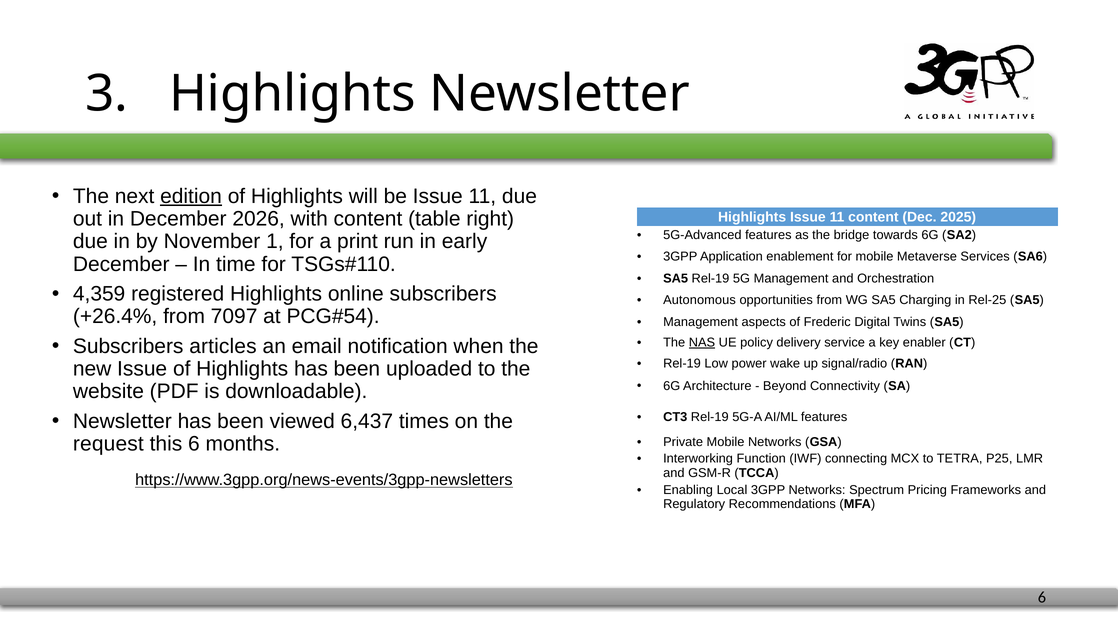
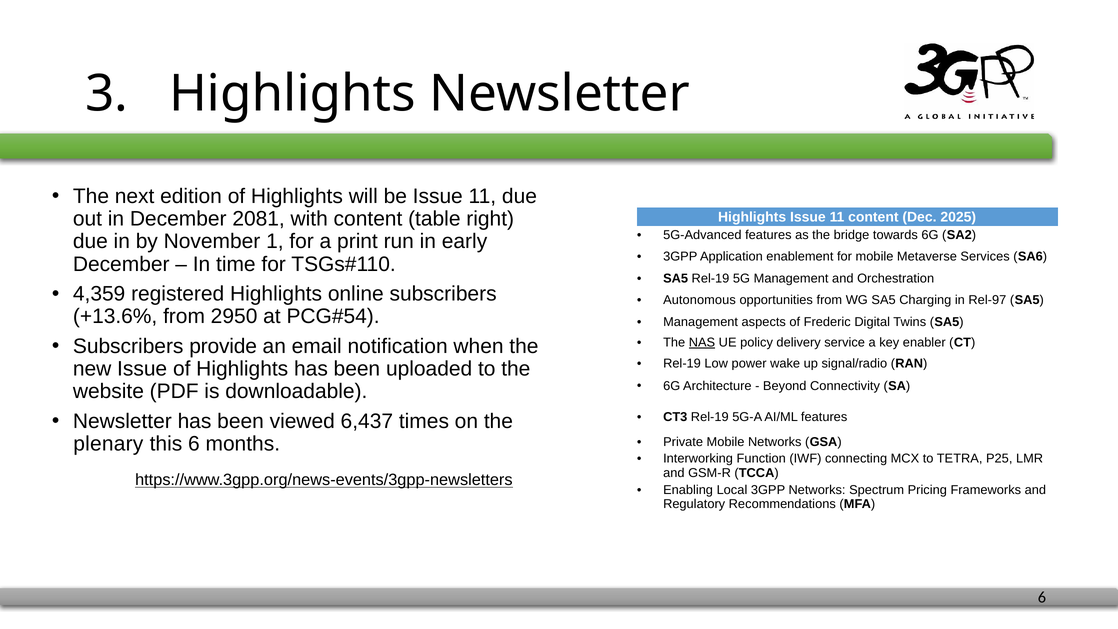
edition underline: present -> none
2026: 2026 -> 2081
Rel-25: Rel-25 -> Rel-97
+26.4%: +26.4% -> +13.6%
7097: 7097 -> 2950
articles: articles -> provide
request: request -> plenary
